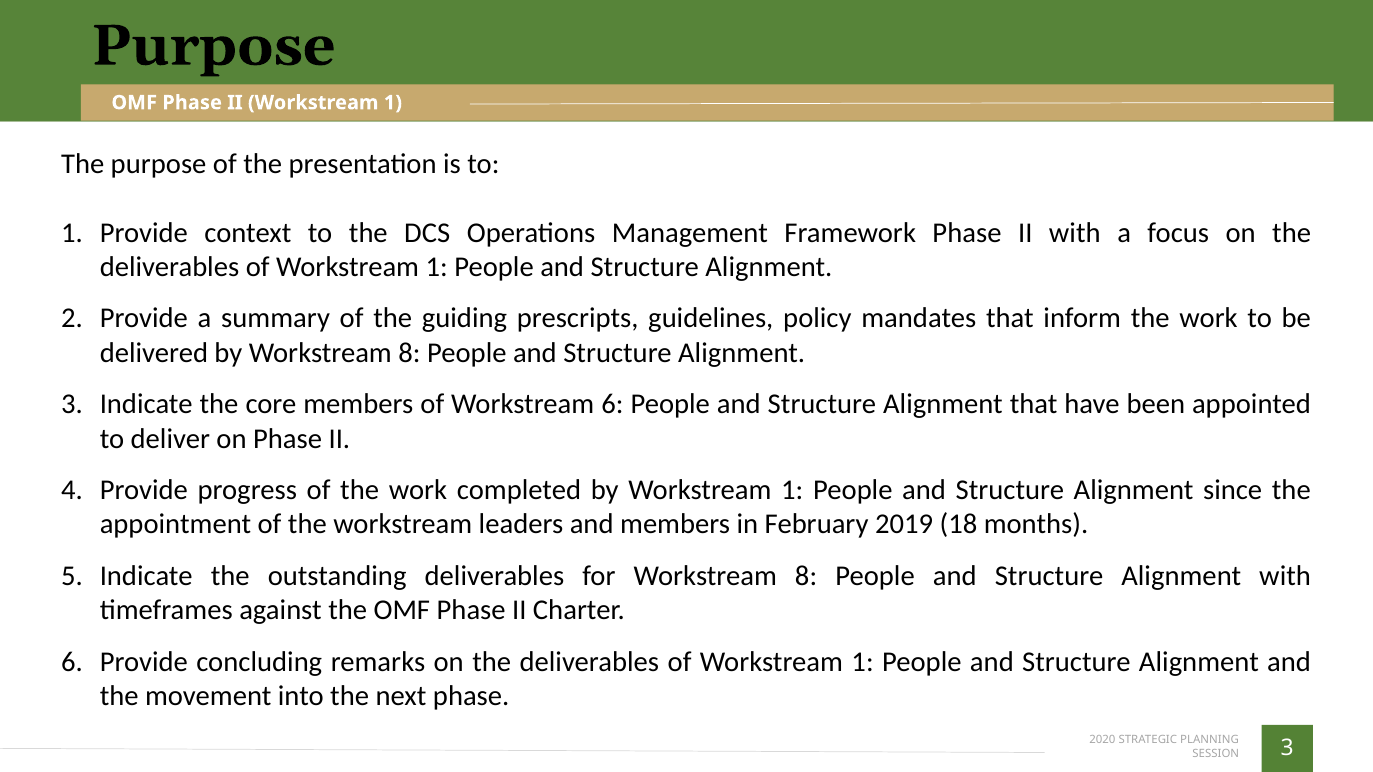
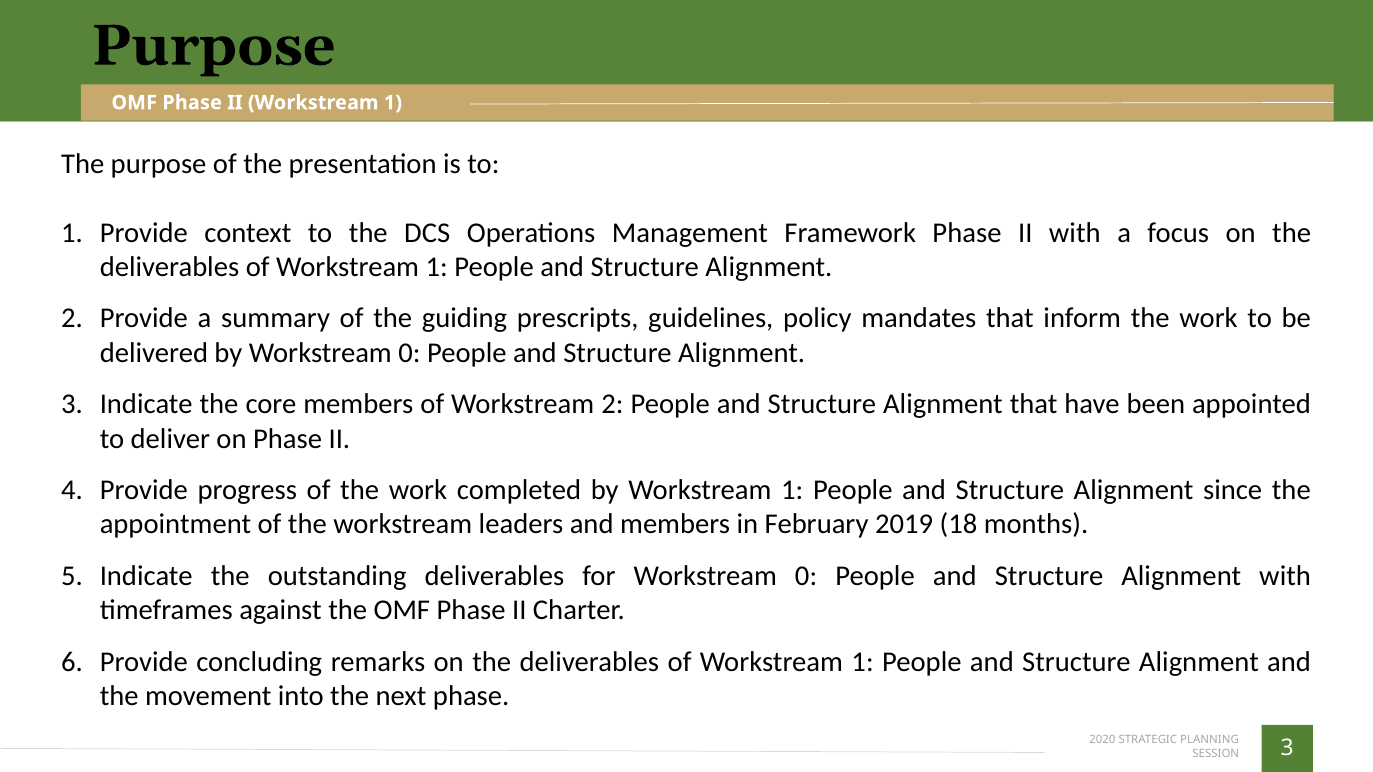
by Workstream 8: 8 -> 0
Workstream 6: 6 -> 2
for Workstream 8: 8 -> 0
